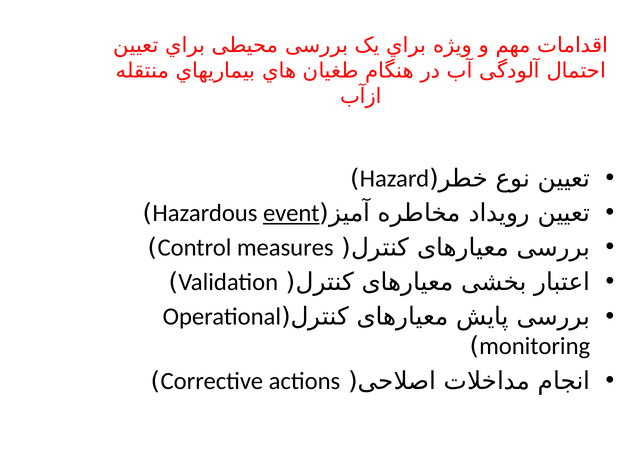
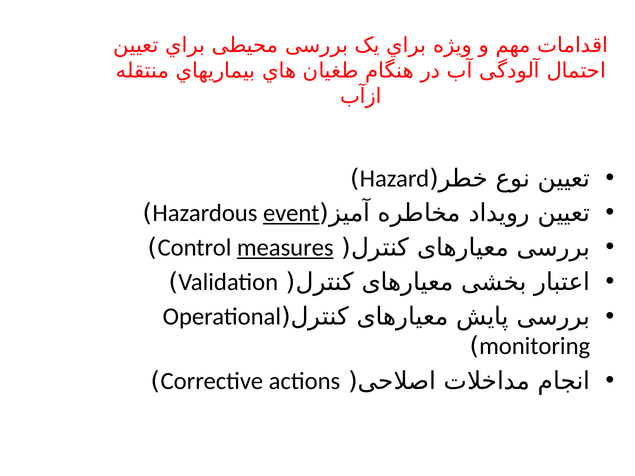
measures underline: none -> present
